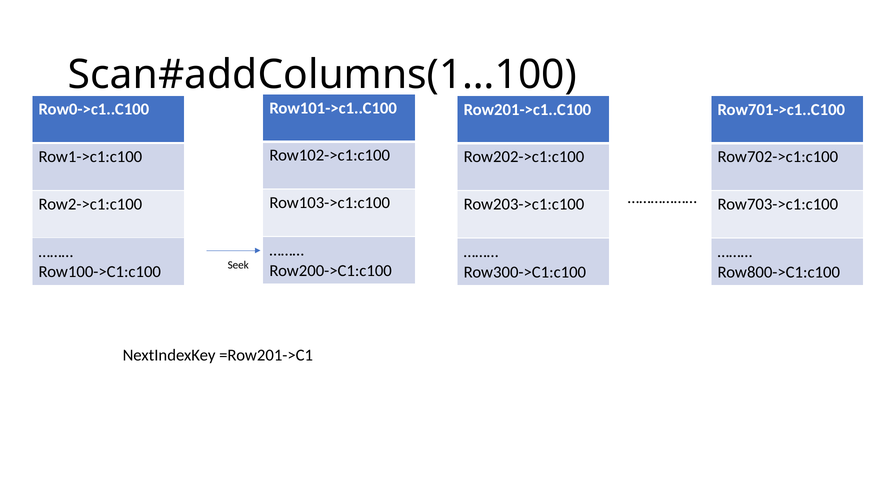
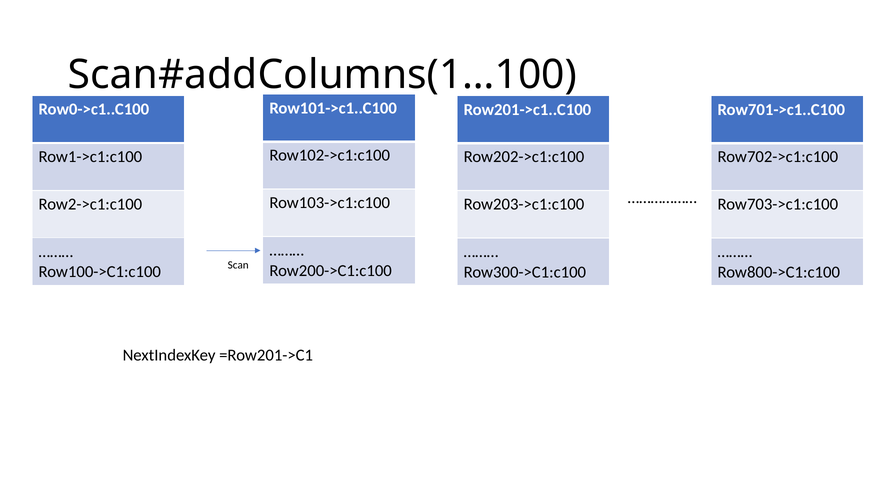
Seek: Seek -> Scan
